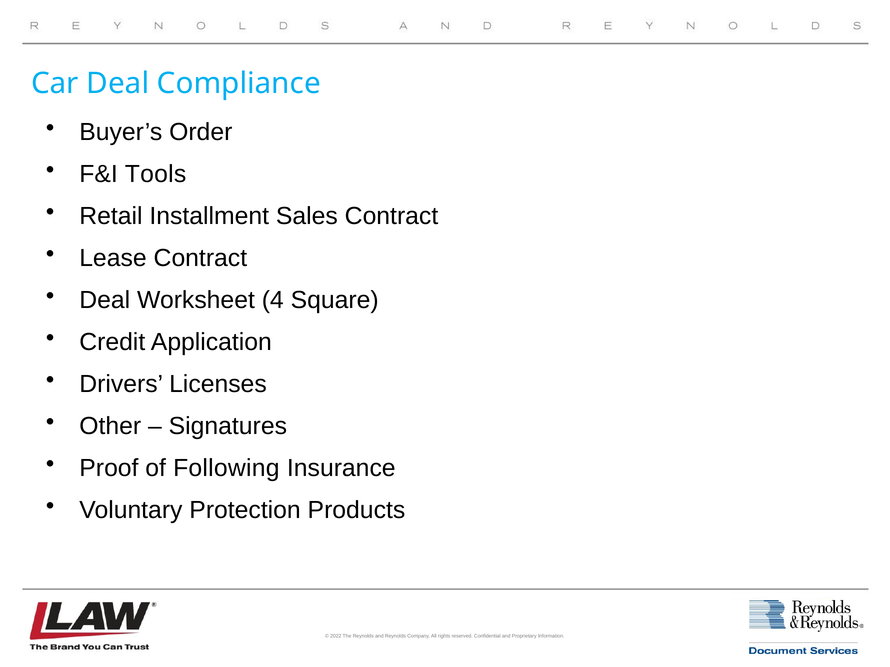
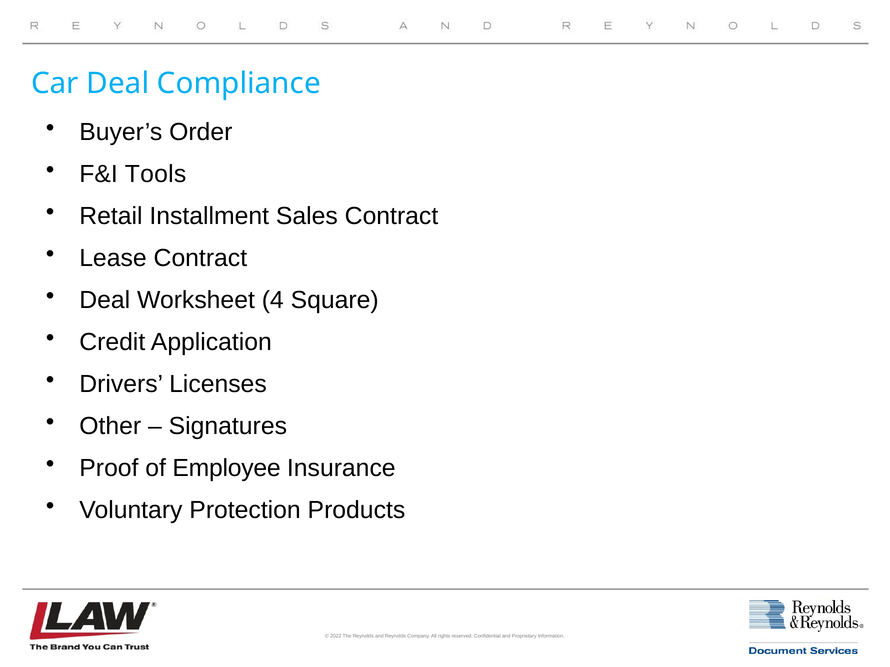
Following: Following -> Employee
